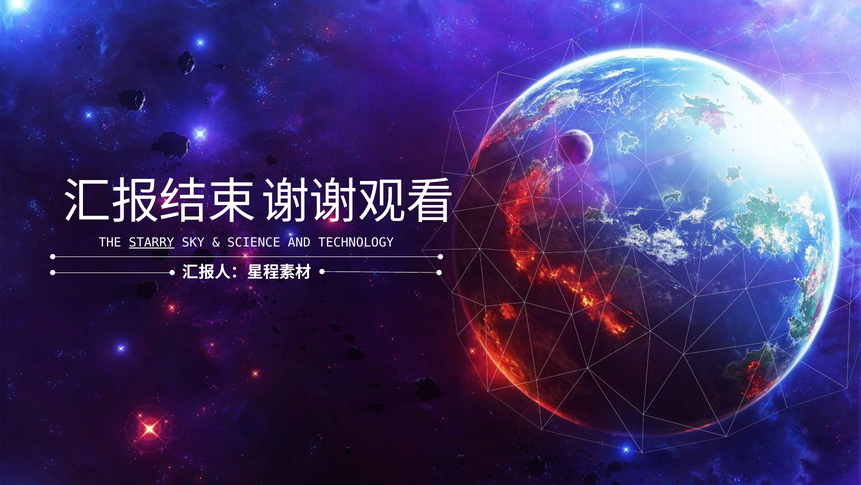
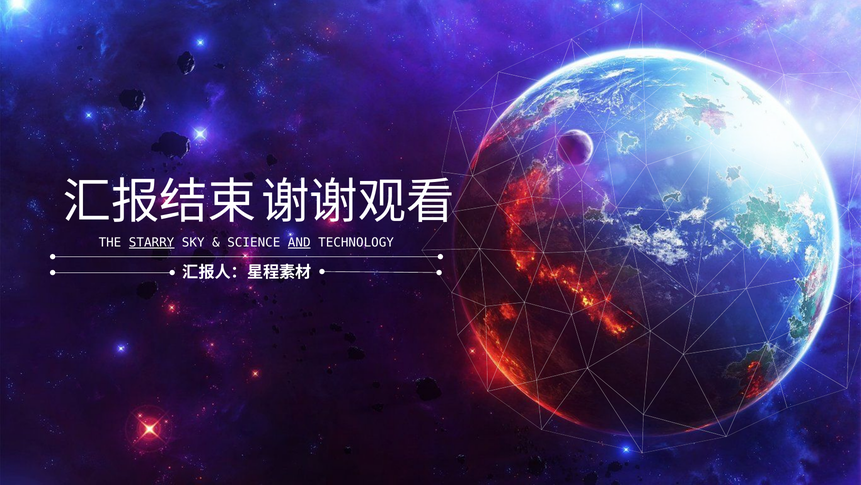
AND underline: none -> present
